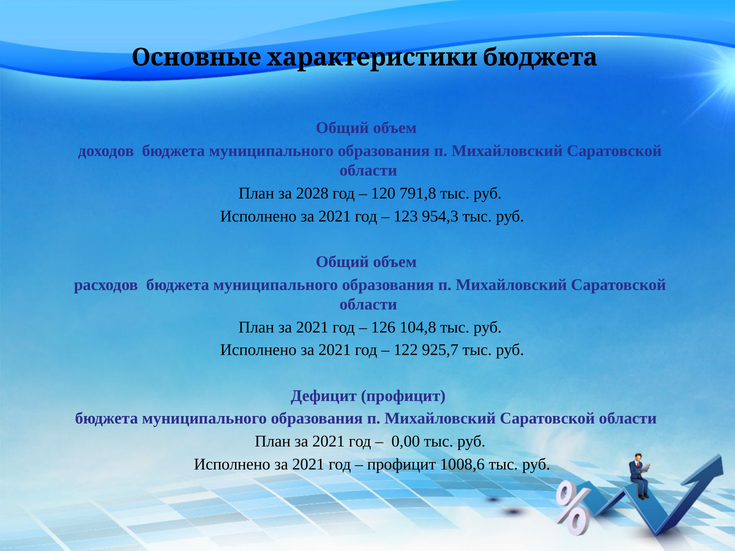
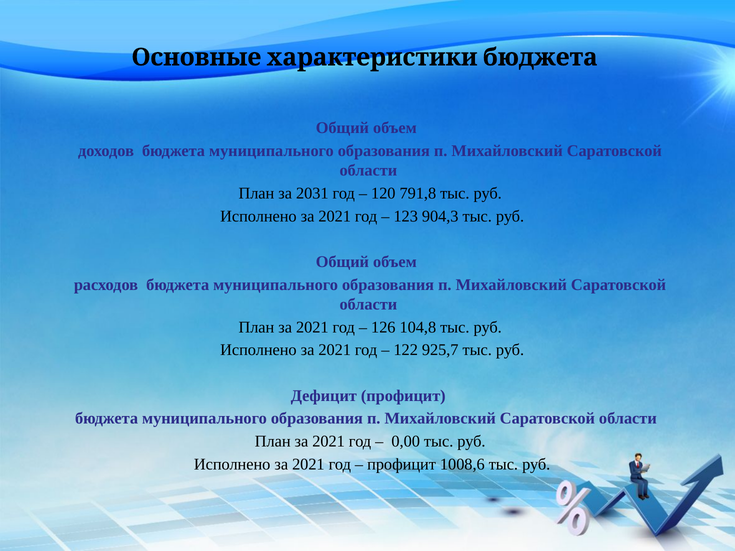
2028: 2028 -> 2031
954,3: 954,3 -> 904,3
